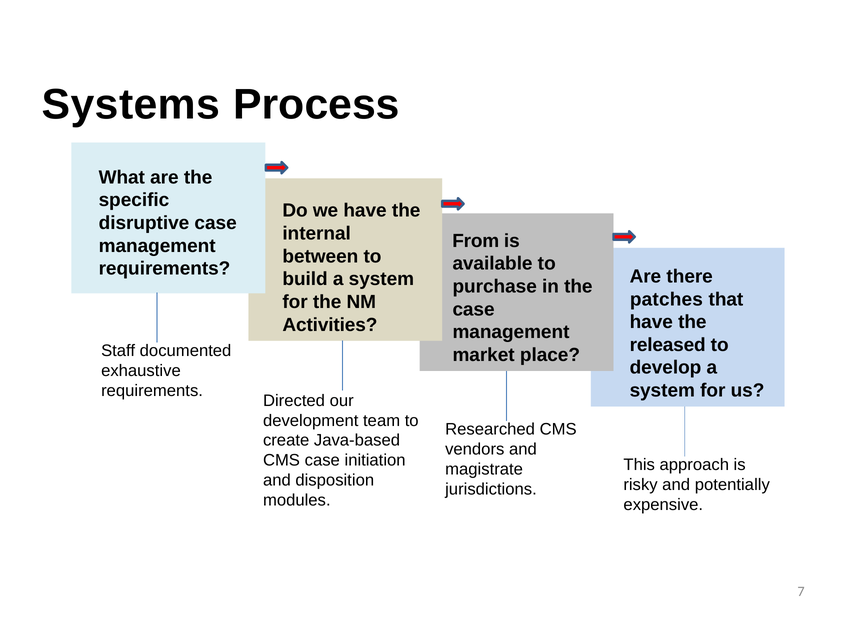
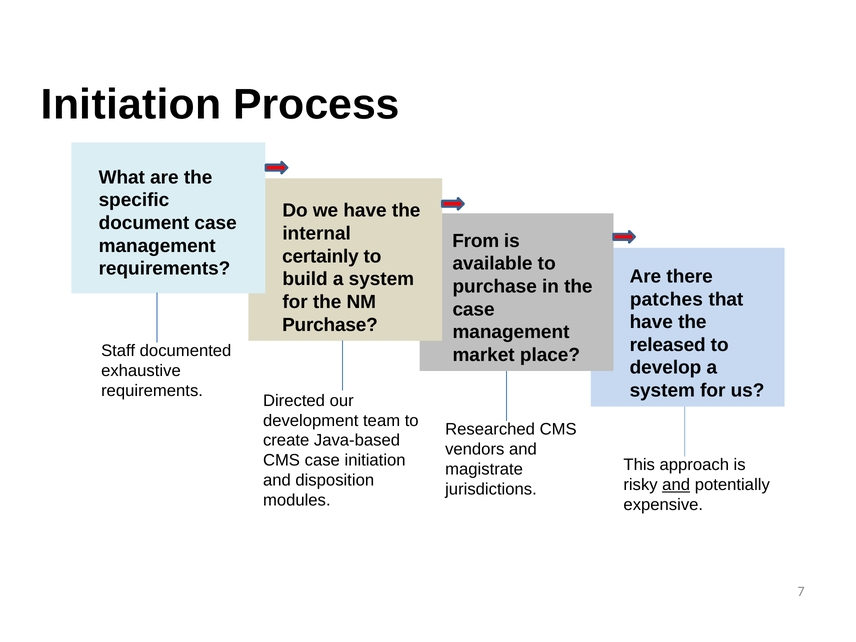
Systems at (131, 104): Systems -> Initiation
disruptive: disruptive -> document
between: between -> certainly
Activities at (330, 325): Activities -> Purchase
and at (676, 485) underline: none -> present
